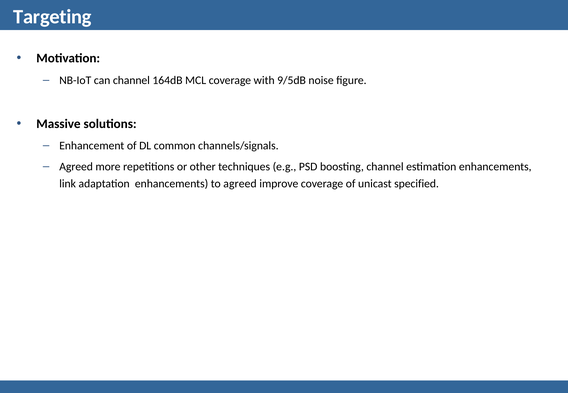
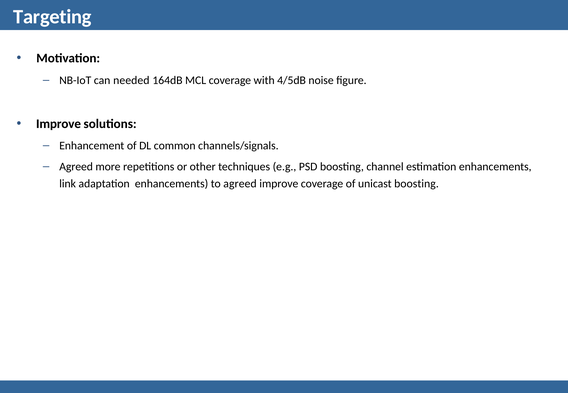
can channel: channel -> needed
9/5dB: 9/5dB -> 4/5dB
Massive at (58, 124): Massive -> Improve
unicast specified: specified -> boosting
